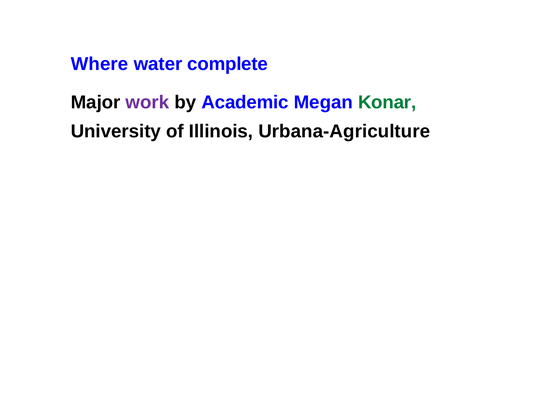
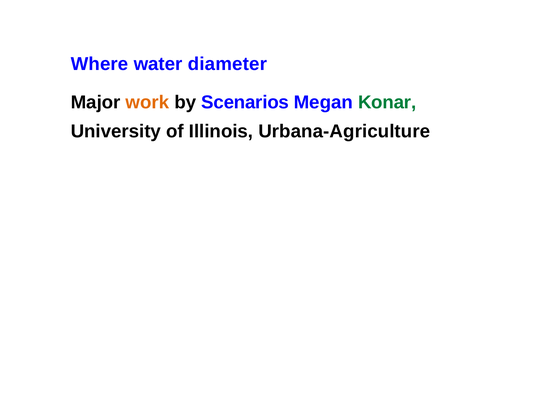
complete: complete -> diameter
work colour: purple -> orange
Academic: Academic -> Scenarios
